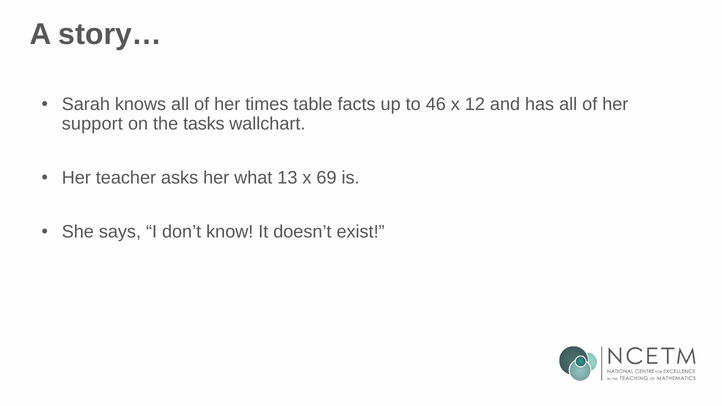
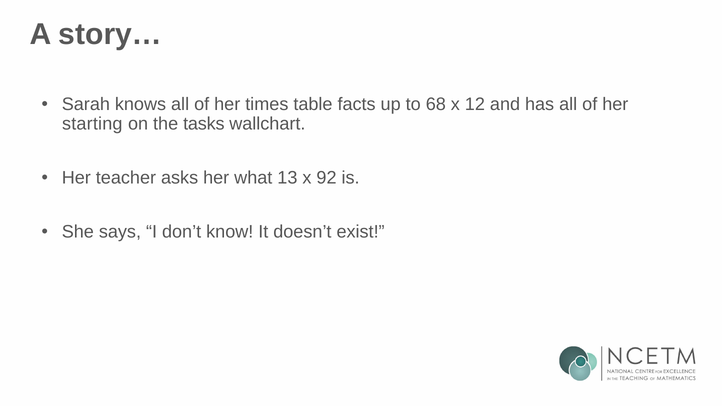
46: 46 -> 68
support: support -> starting
69: 69 -> 92
